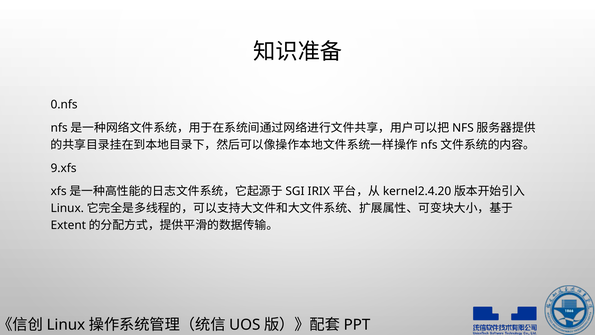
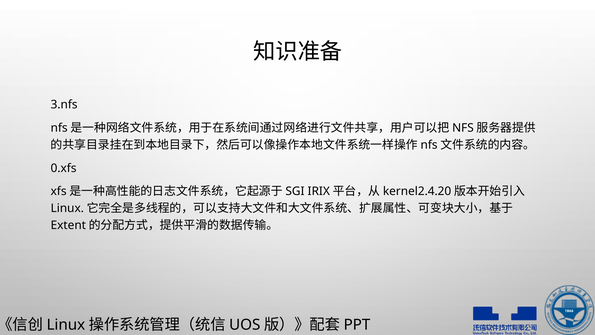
0.nfs: 0.nfs -> 3.nfs
9.xfs: 9.xfs -> 0.xfs
